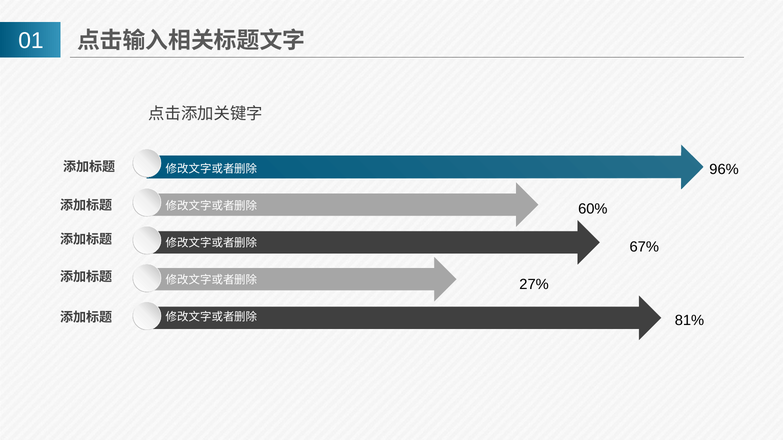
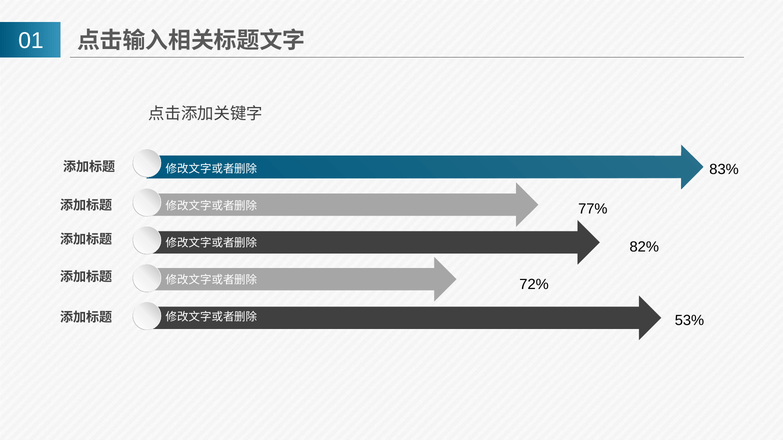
96%: 96% -> 83%
60%: 60% -> 77%
67%: 67% -> 82%
27%: 27% -> 72%
81%: 81% -> 53%
